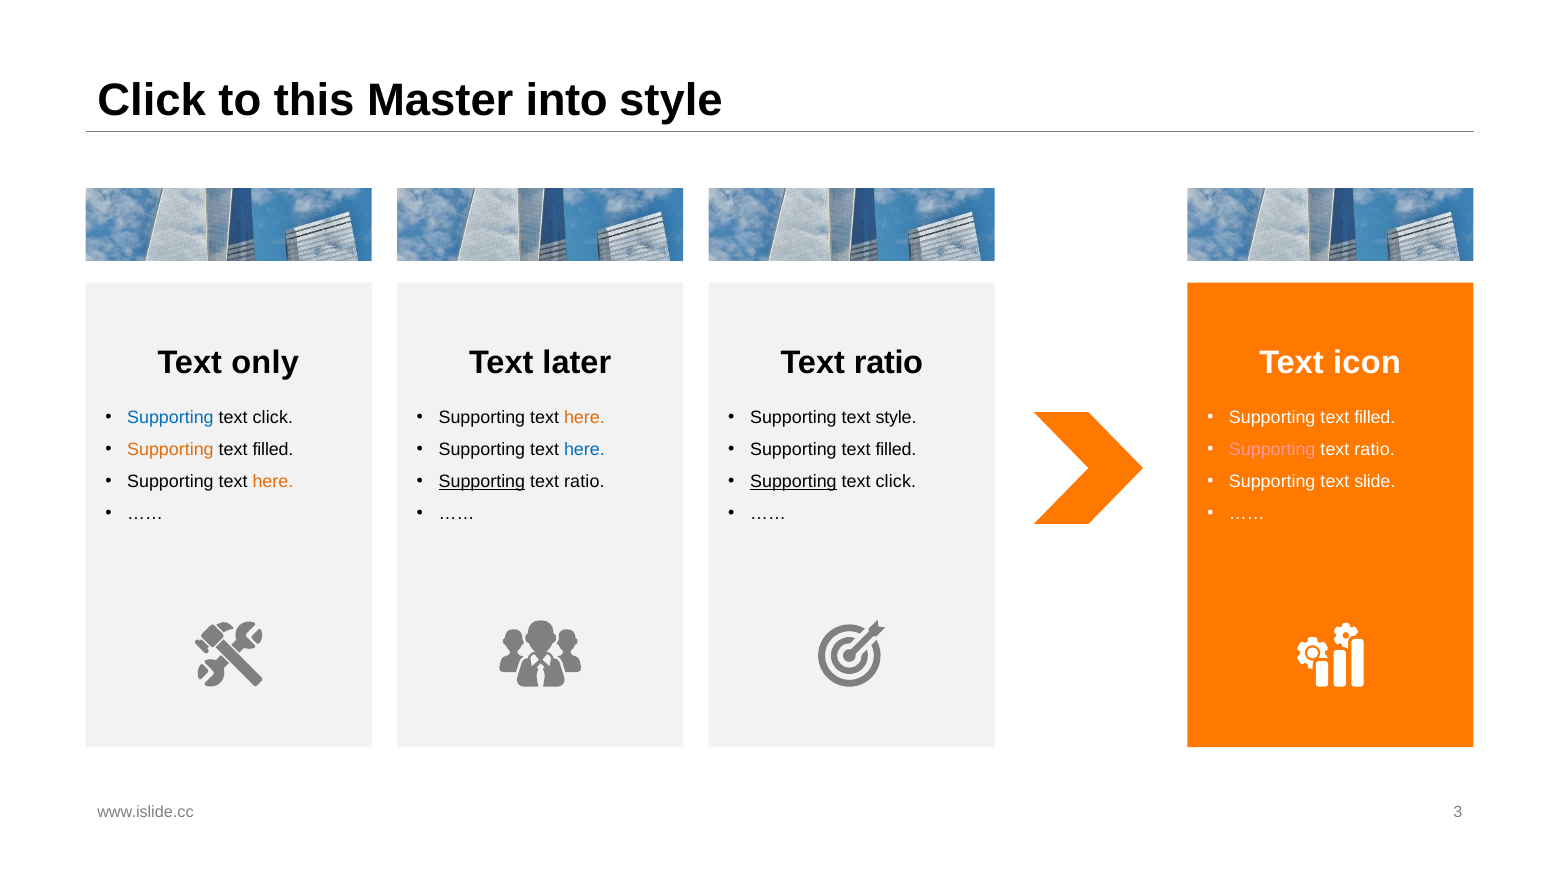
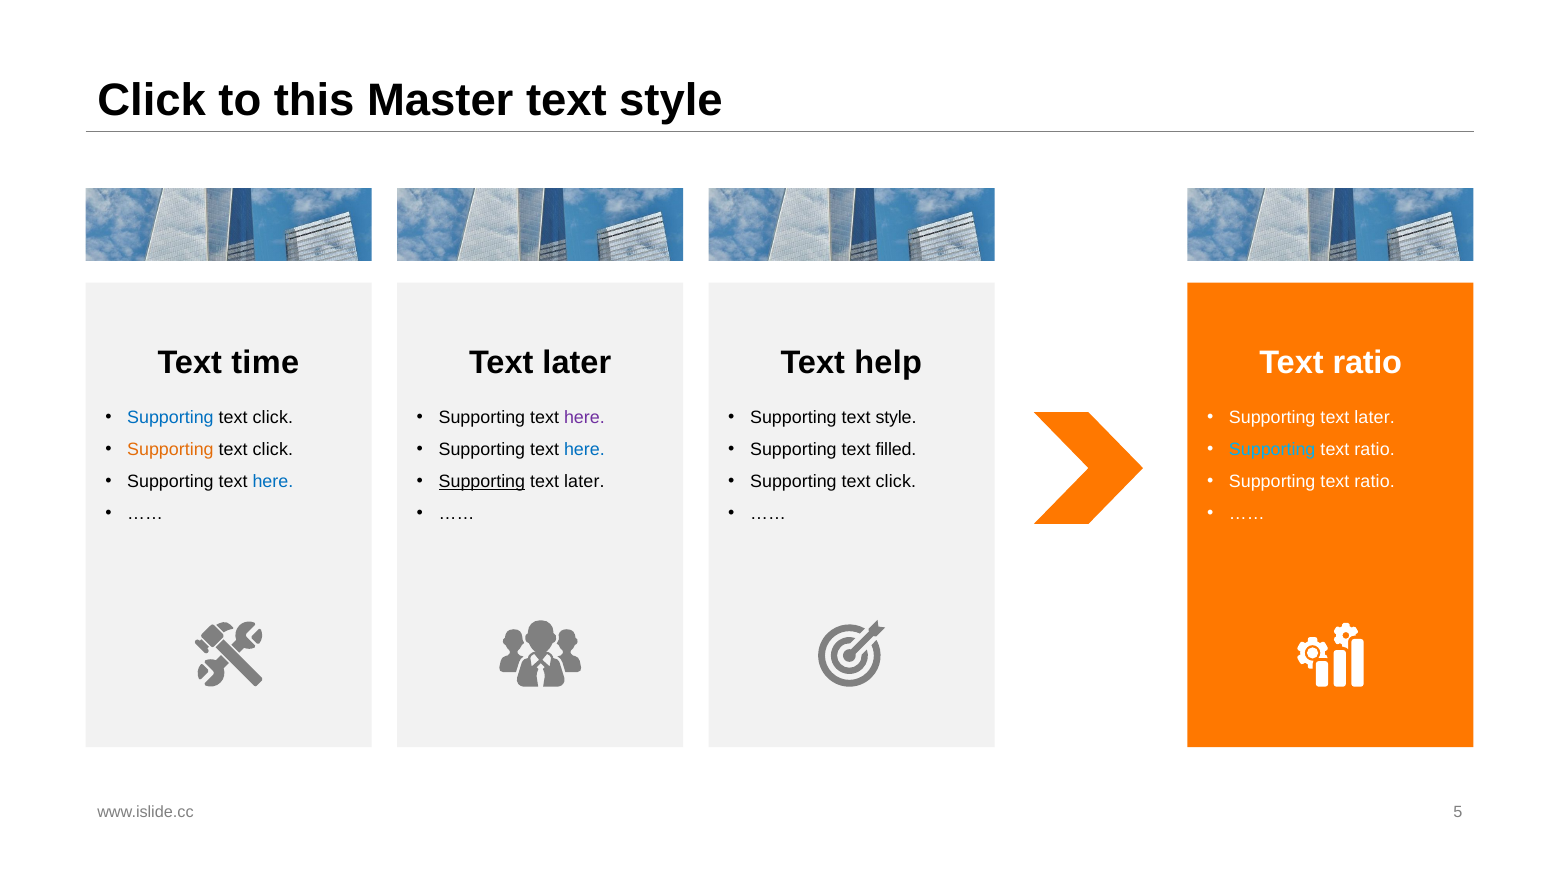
Master into: into -> text
only: only -> time
ratio at (889, 363): ratio -> help
icon at (1367, 363): icon -> ratio
here at (584, 418) colour: orange -> purple
filled at (1375, 418): filled -> later
filled at (273, 450): filled -> click
Supporting at (1272, 450) colour: pink -> light blue
here at (273, 482) colour: orange -> blue
ratio at (584, 482): ratio -> later
Supporting at (793, 482) underline: present -> none
slide at (1375, 482): slide -> ratio
3: 3 -> 5
